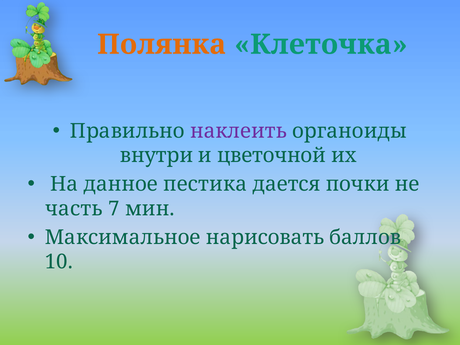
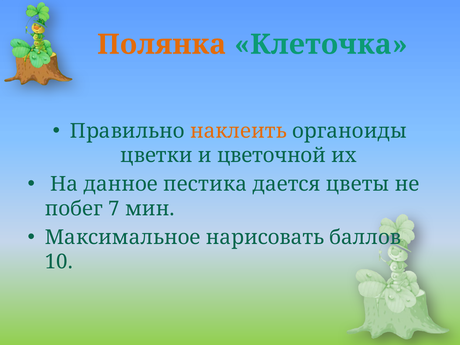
наклеить colour: purple -> orange
внутри: внутри -> цветки
почки: почки -> цветы
часть: часть -> побег
